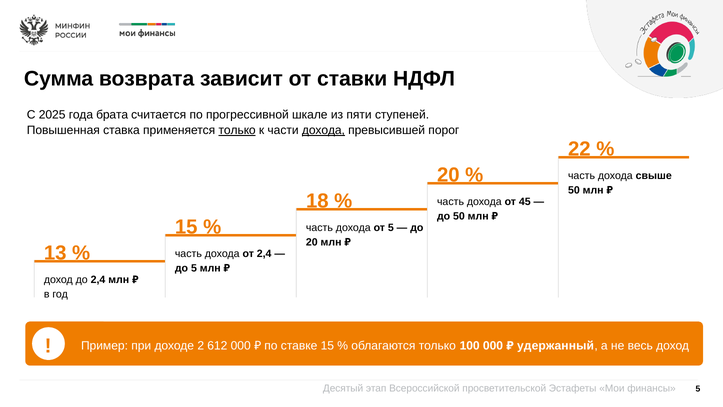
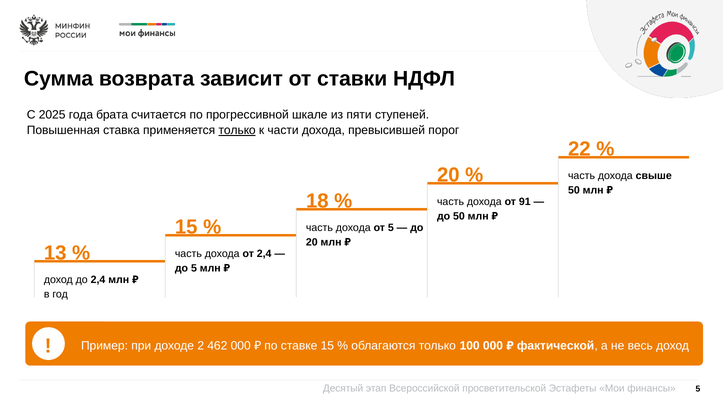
дохода at (323, 130) underline: present -> none
45: 45 -> 91
612: 612 -> 462
удержанный: удержанный -> фактической
